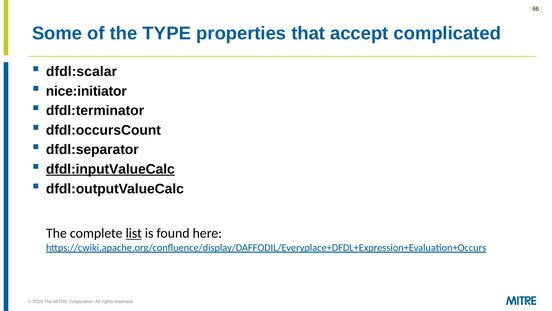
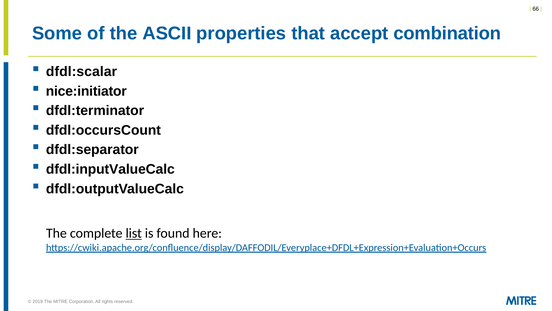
TYPE: TYPE -> ASCII
complicated: complicated -> combination
dfdl:inputValueCalc underline: present -> none
